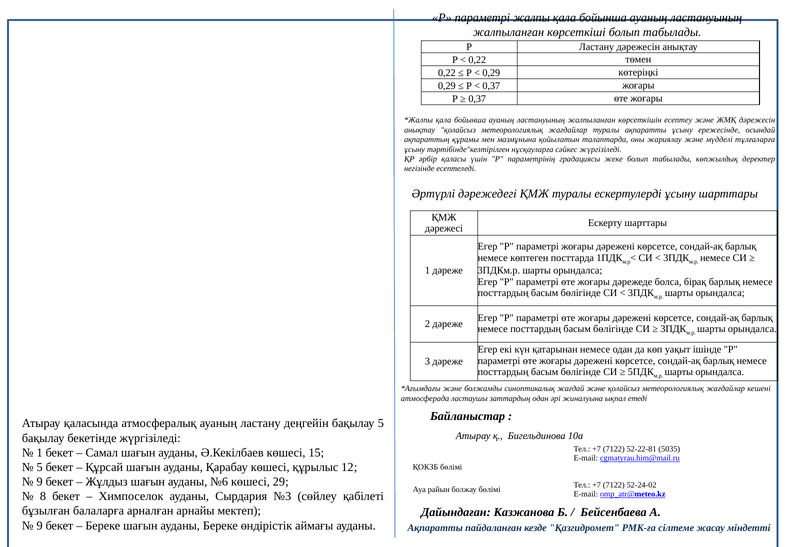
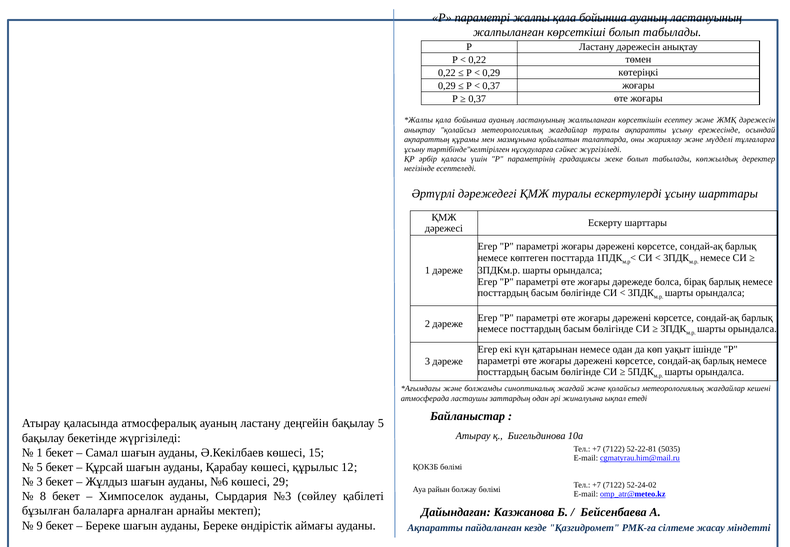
9 at (40, 482): 9 -> 3
